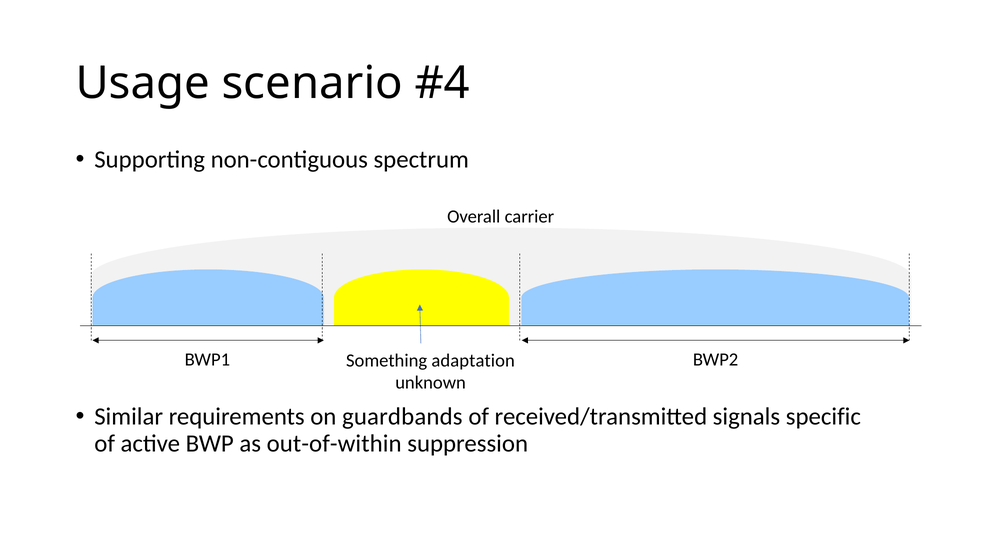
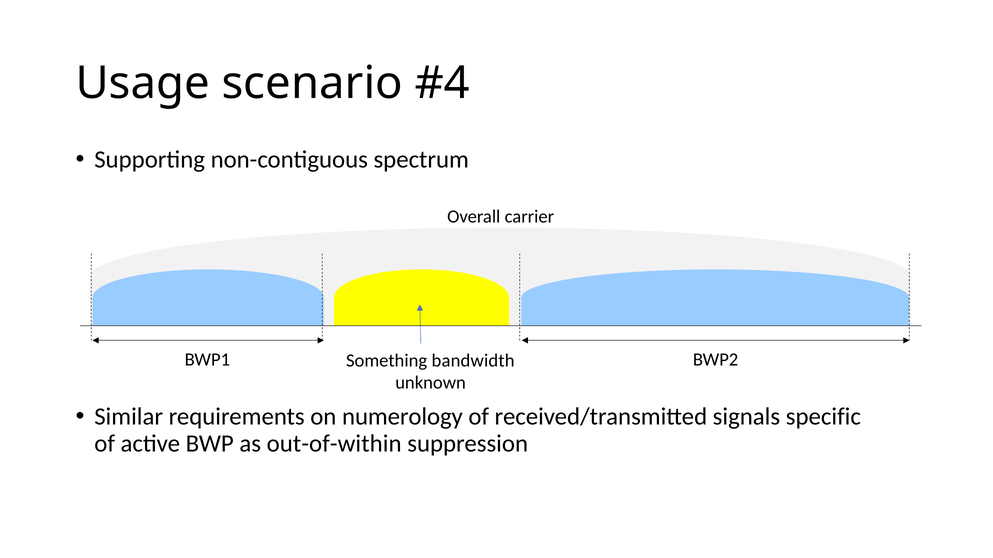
adaptation: adaptation -> bandwidth
guardbands: guardbands -> numerology
